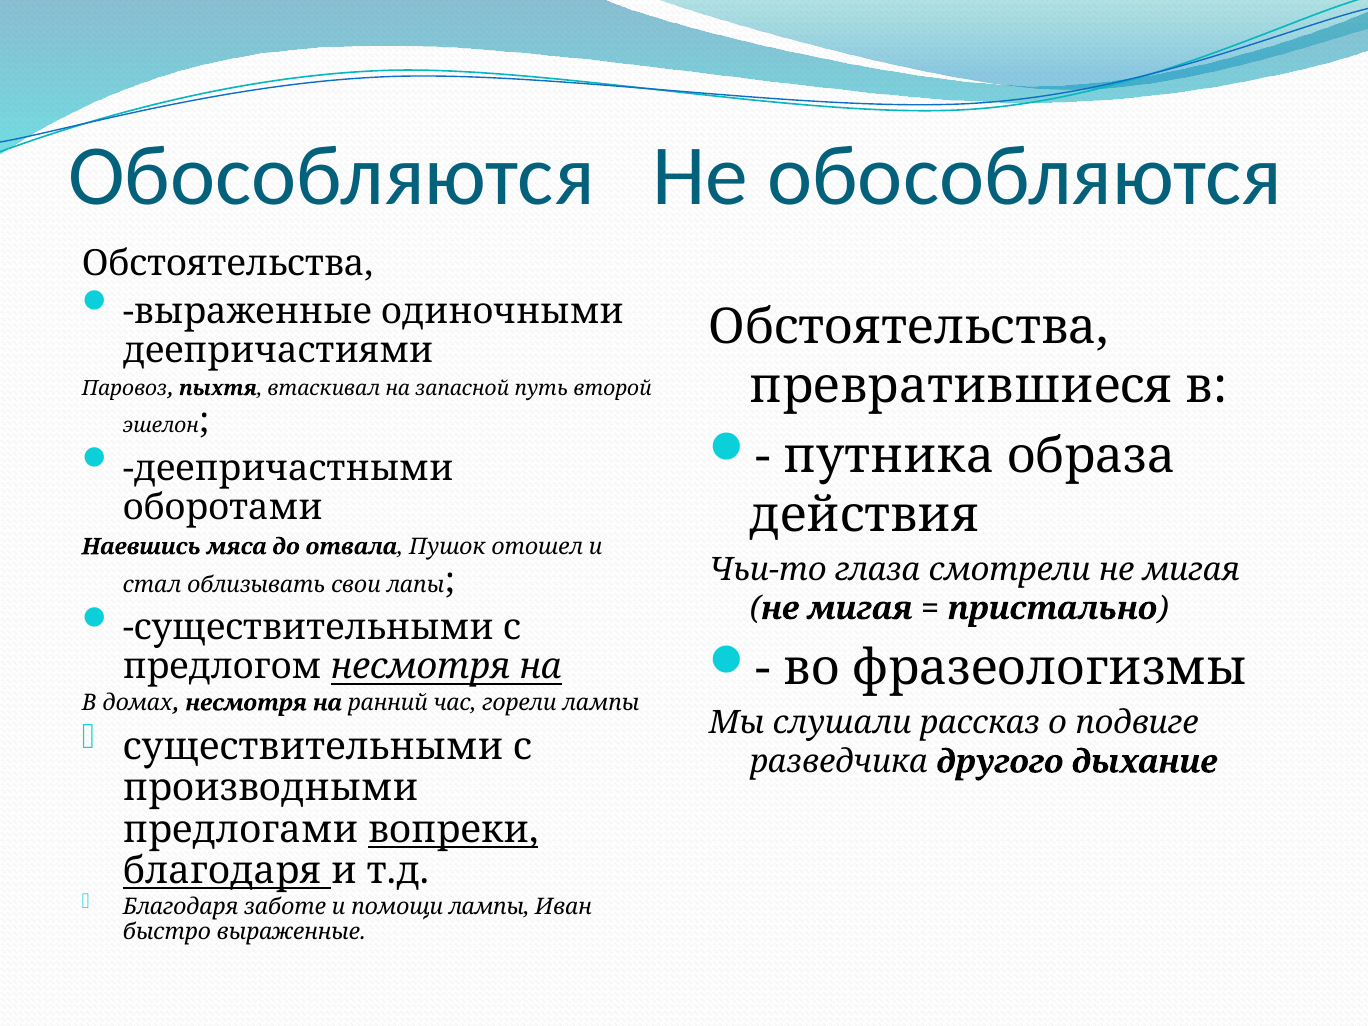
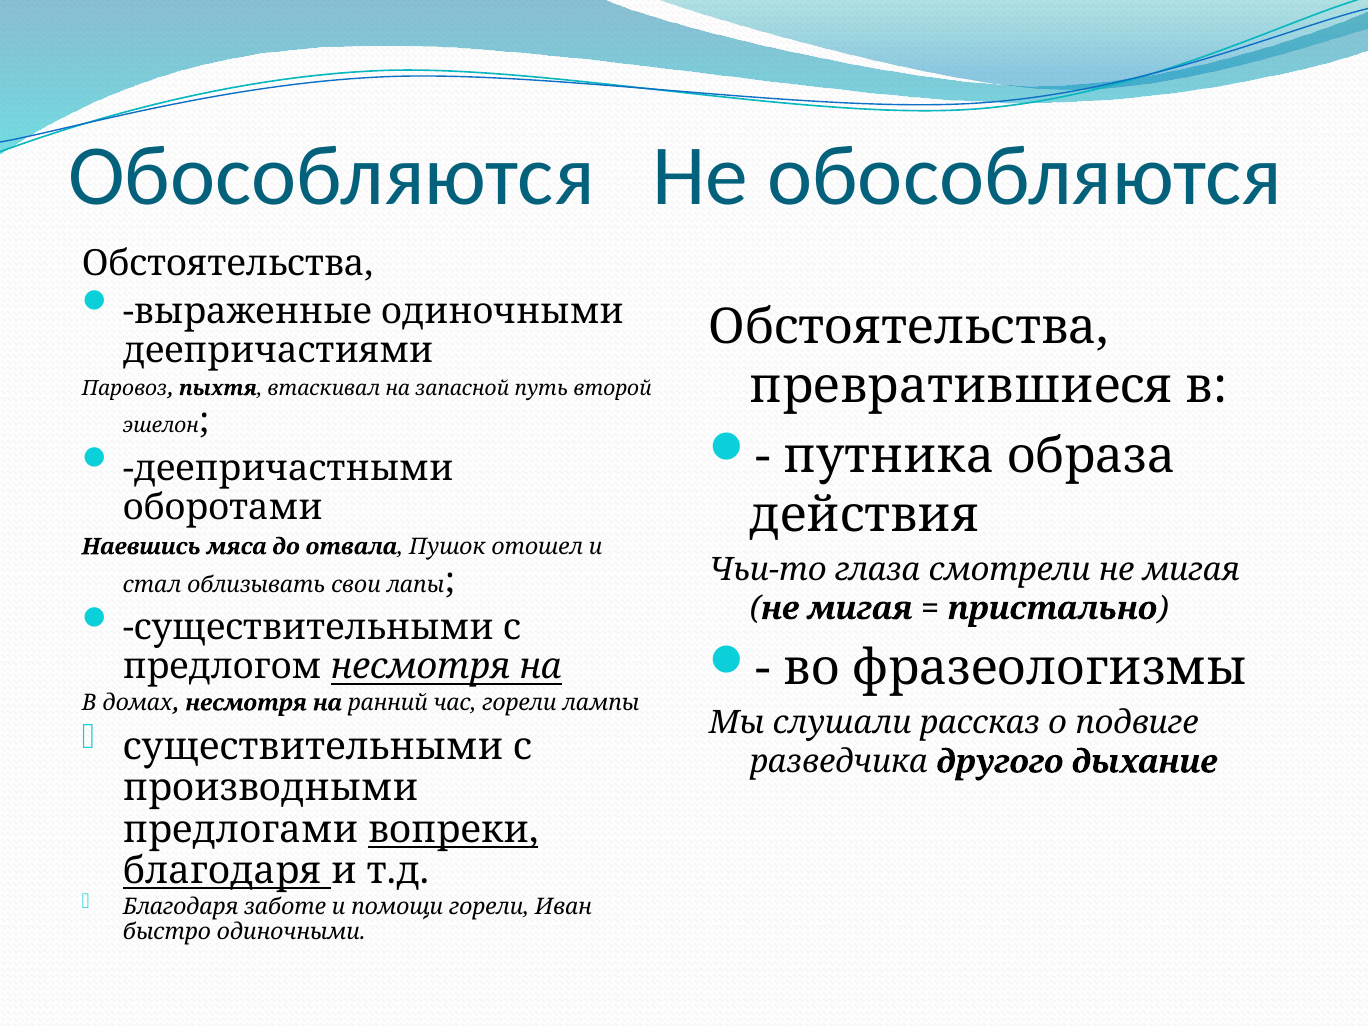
помощи лампы: лампы -> горели
быстро выраженные: выраженные -> одиночными
